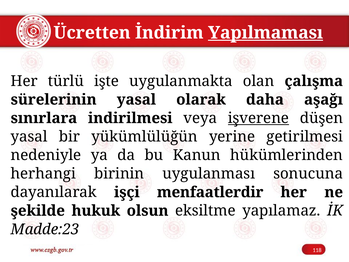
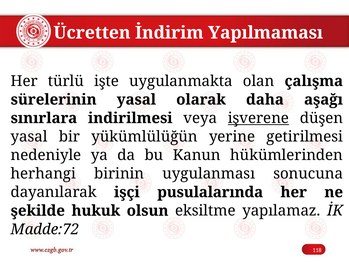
Yapılmaması underline: present -> none
menfaatlerdir: menfaatlerdir -> pusulalarında
Madde:23: Madde:23 -> Madde:72
